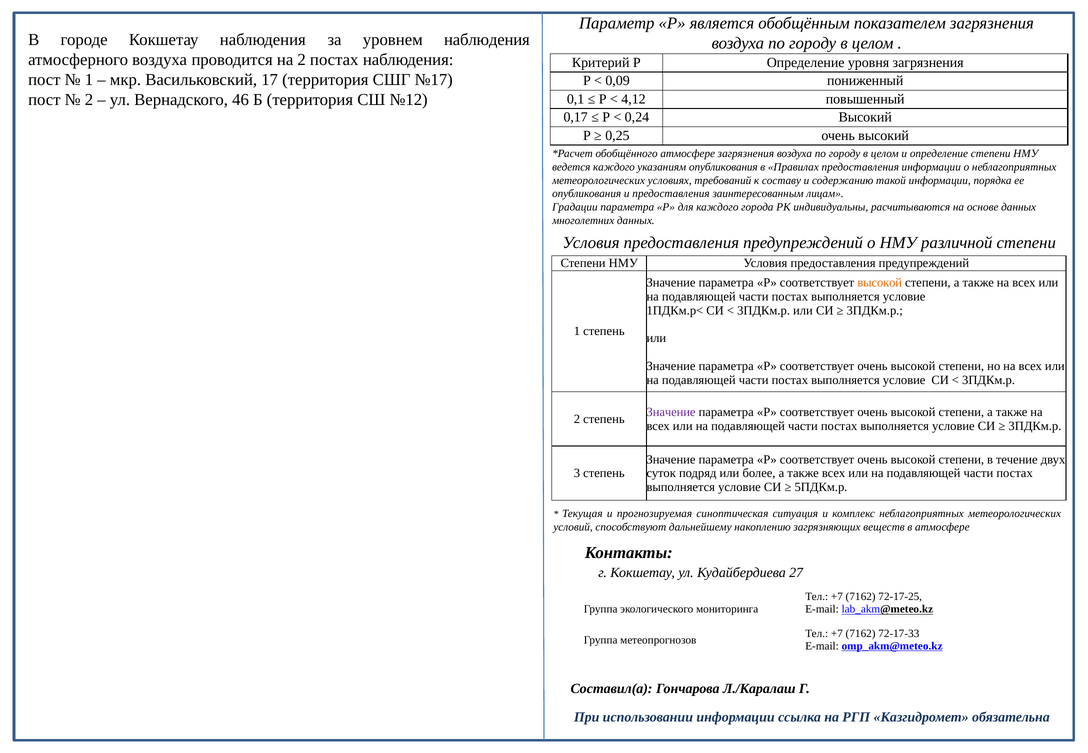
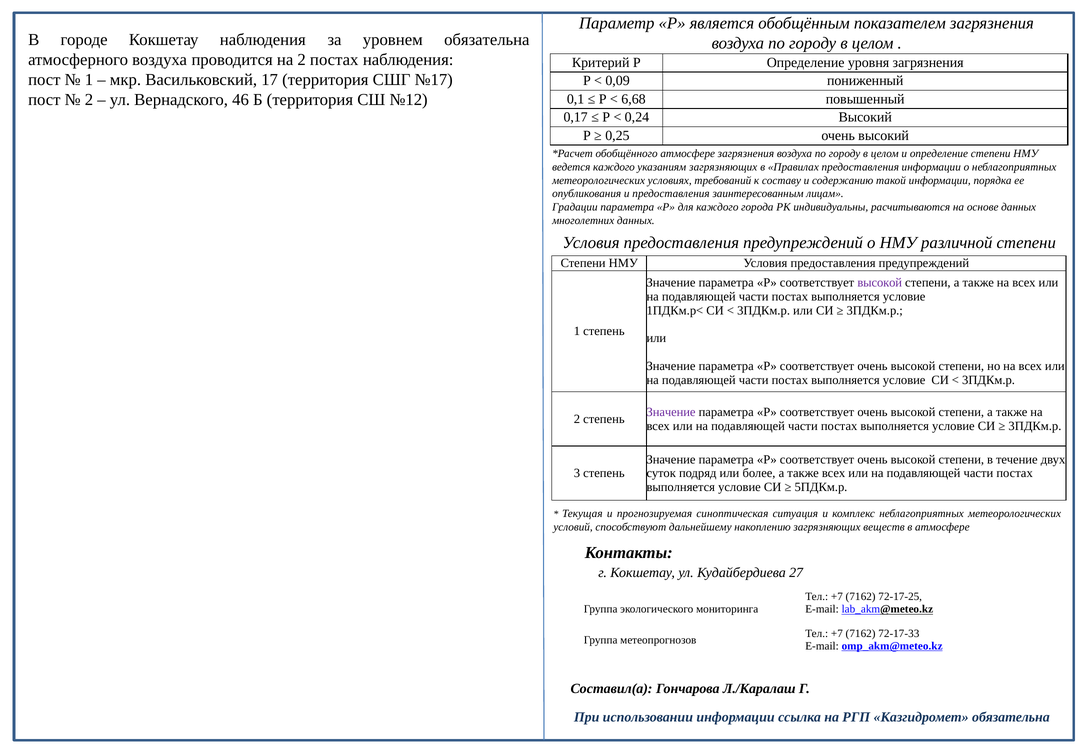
уровнем наблюдения: наблюдения -> обязательна
4,12: 4,12 -> 6,68
указаниям опубликования: опубликования -> загрязняющих
высокой at (880, 283) colour: orange -> purple
